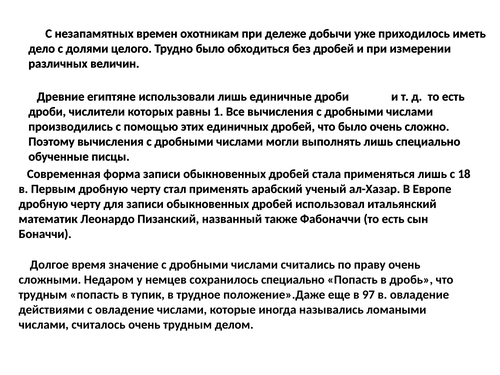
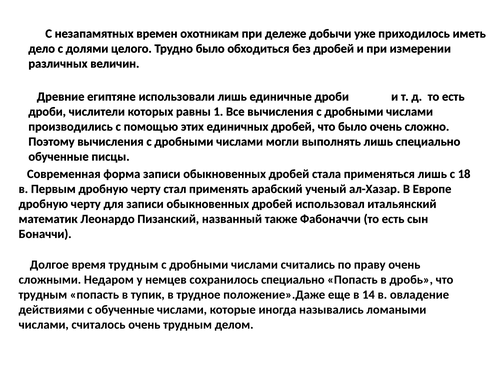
время значение: значение -> трудным
97: 97 -> 14
с овладение: овладение -> обученные
